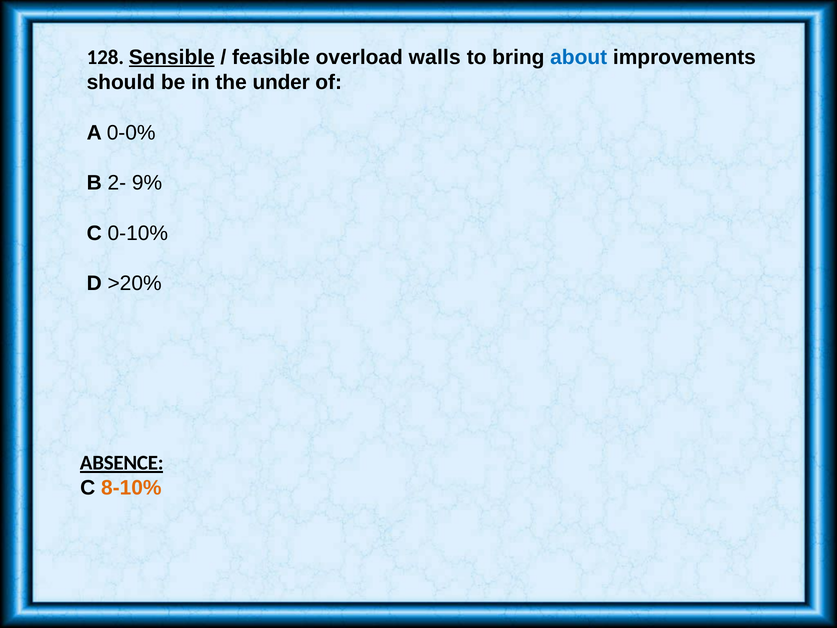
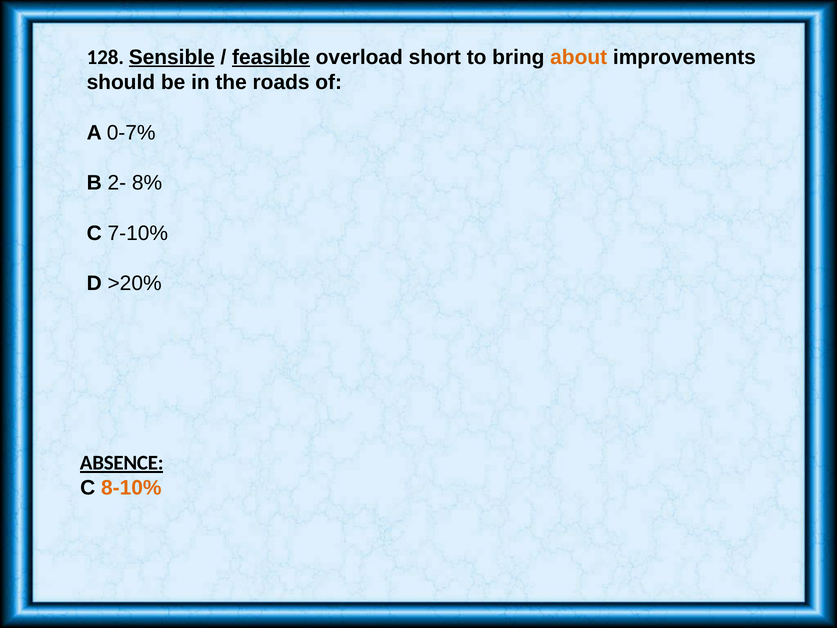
feasible underline: none -> present
walls: walls -> short
about colour: blue -> orange
under: under -> roads
0-0%: 0-0% -> 0-7%
9%: 9% -> 8%
0-10%: 0-10% -> 7-10%
